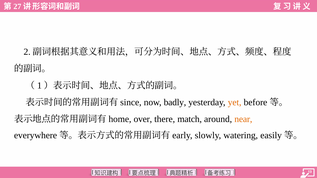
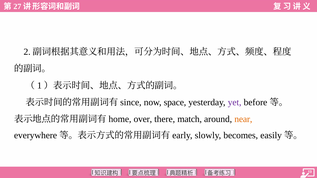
badly: badly -> space
yet colour: orange -> purple
watering: watering -> becomes
